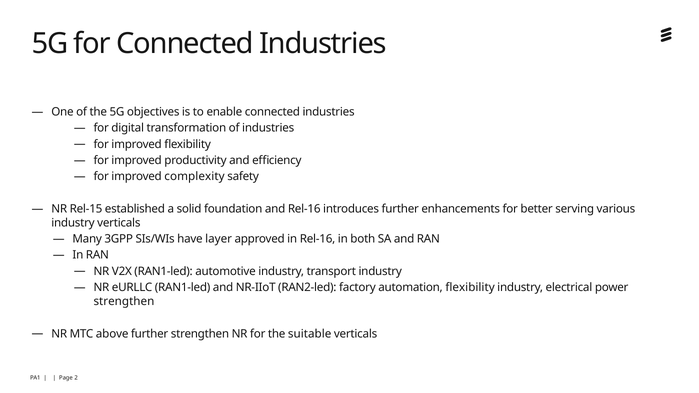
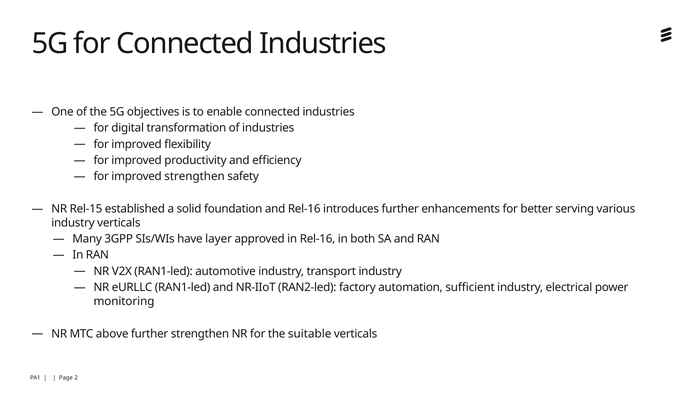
improved complexity: complexity -> strengthen
automation flexibility: flexibility -> sufficient
strengthen at (124, 301): strengthen -> monitoring
